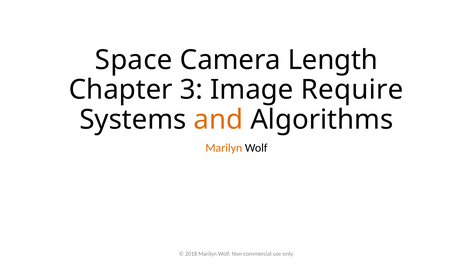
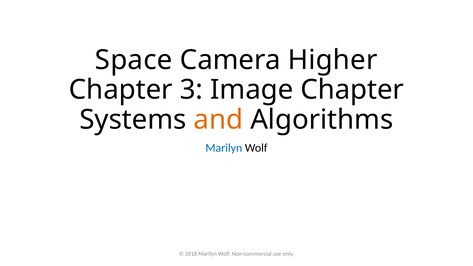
Length: Length -> Higher
Image Require: Require -> Chapter
Marilyn at (224, 148) colour: orange -> blue
